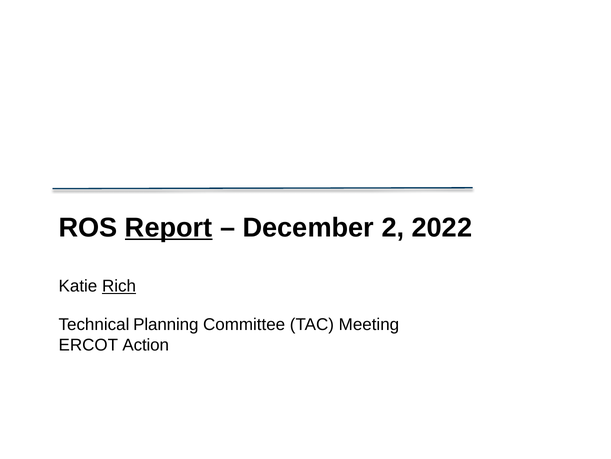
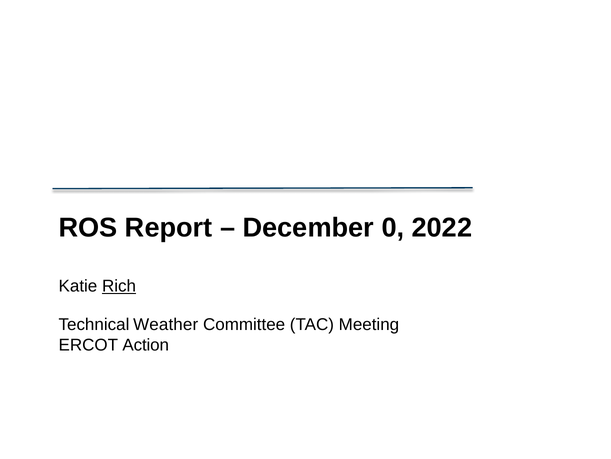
Report underline: present -> none
2: 2 -> 0
Planning: Planning -> Weather
